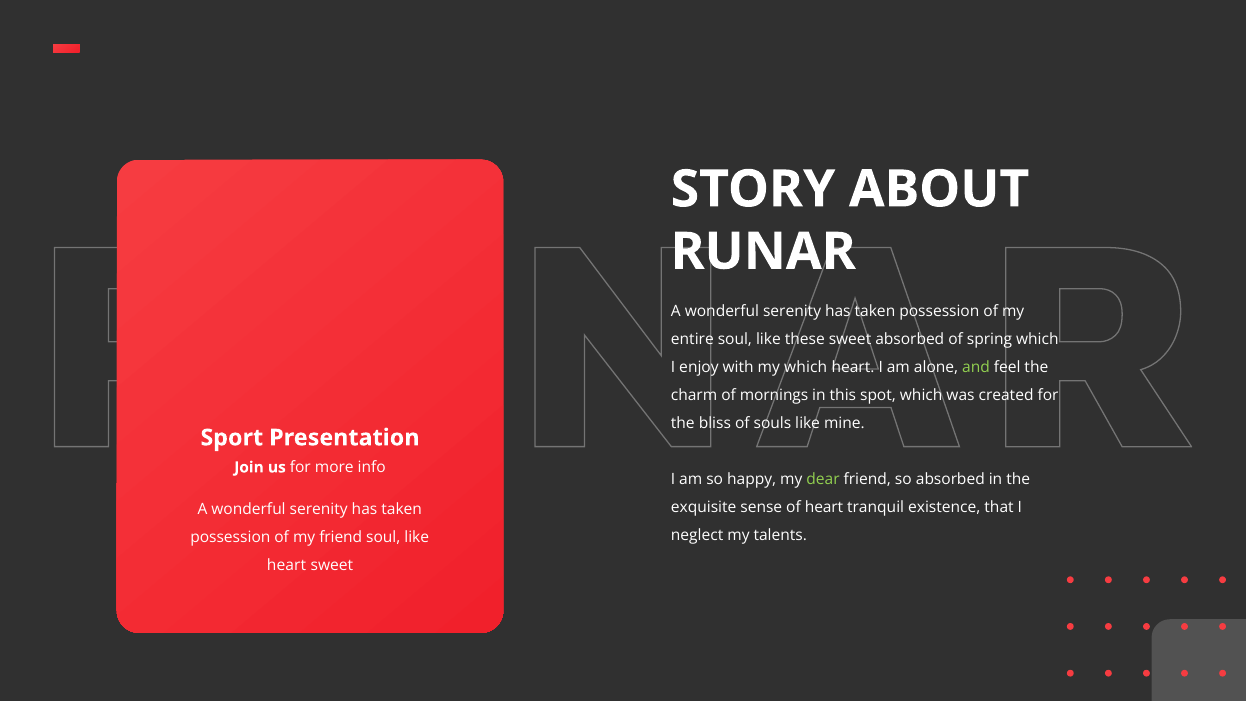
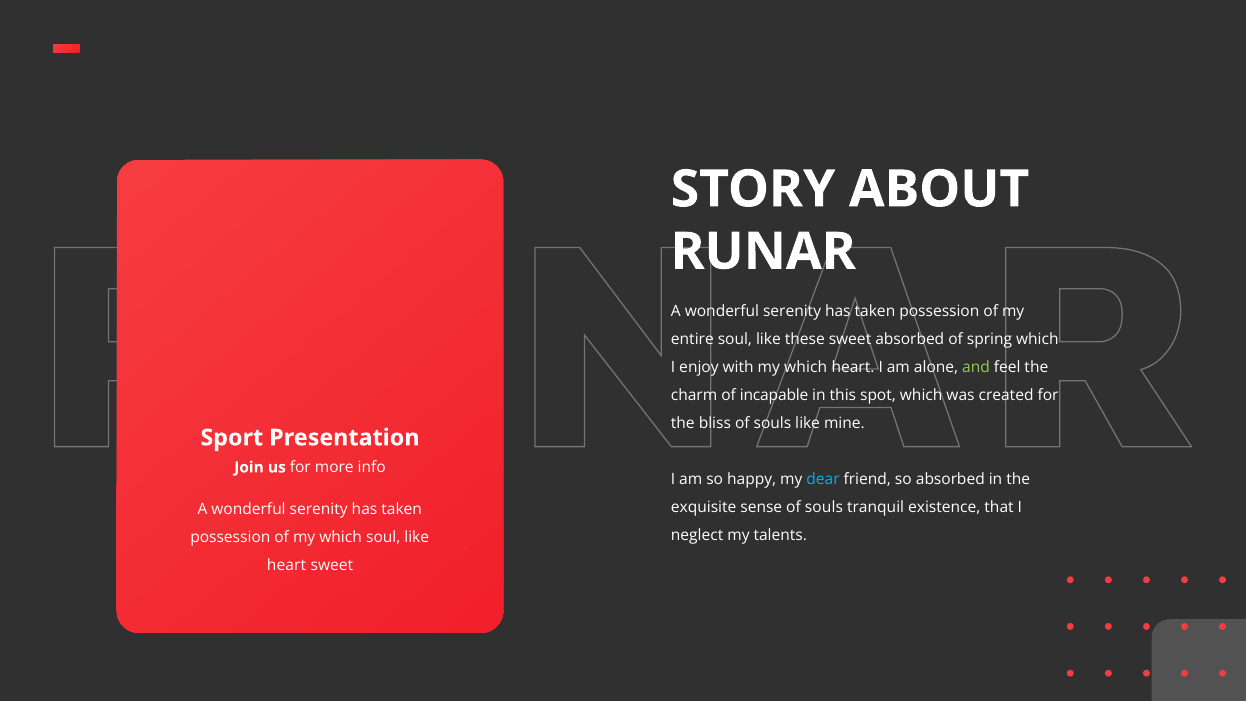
mornings: mornings -> incapable
dear colour: light green -> light blue
sense of heart: heart -> souls
of my friend: friend -> which
